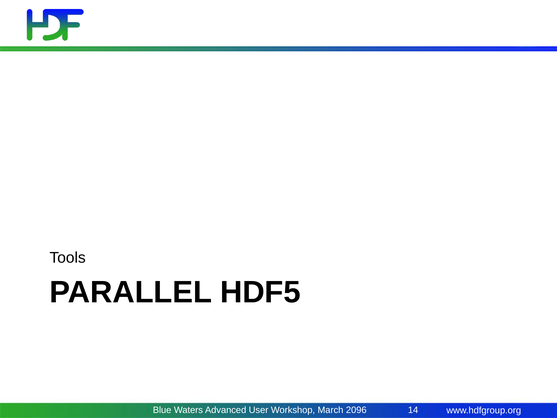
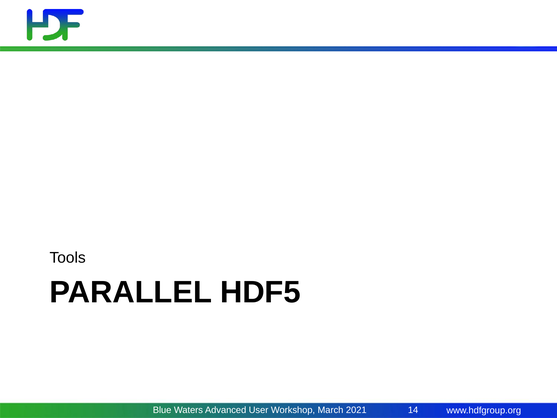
2096: 2096 -> 2021
